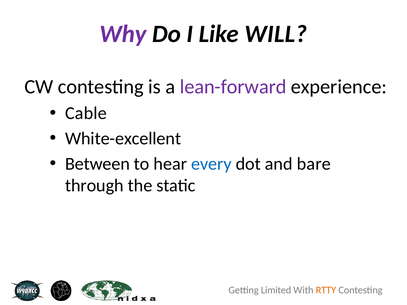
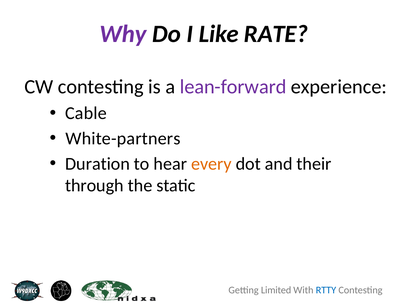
WILL: WILL -> RATE
White-excellent: White-excellent -> White-partners
Between: Between -> Duration
every colour: blue -> orange
bare: bare -> their
RTTY colour: orange -> blue
